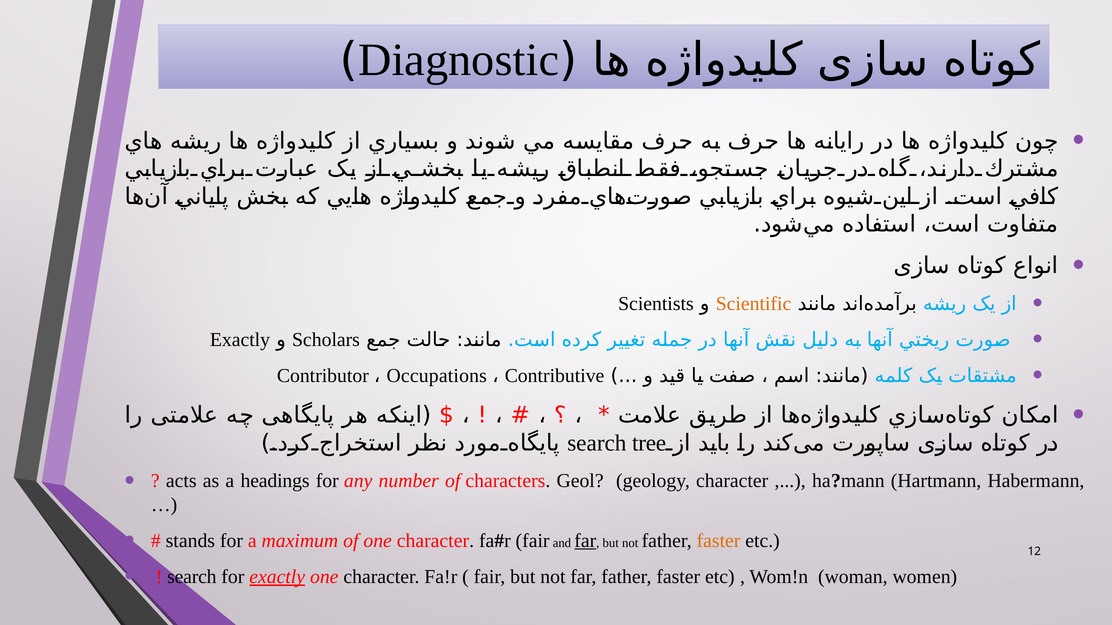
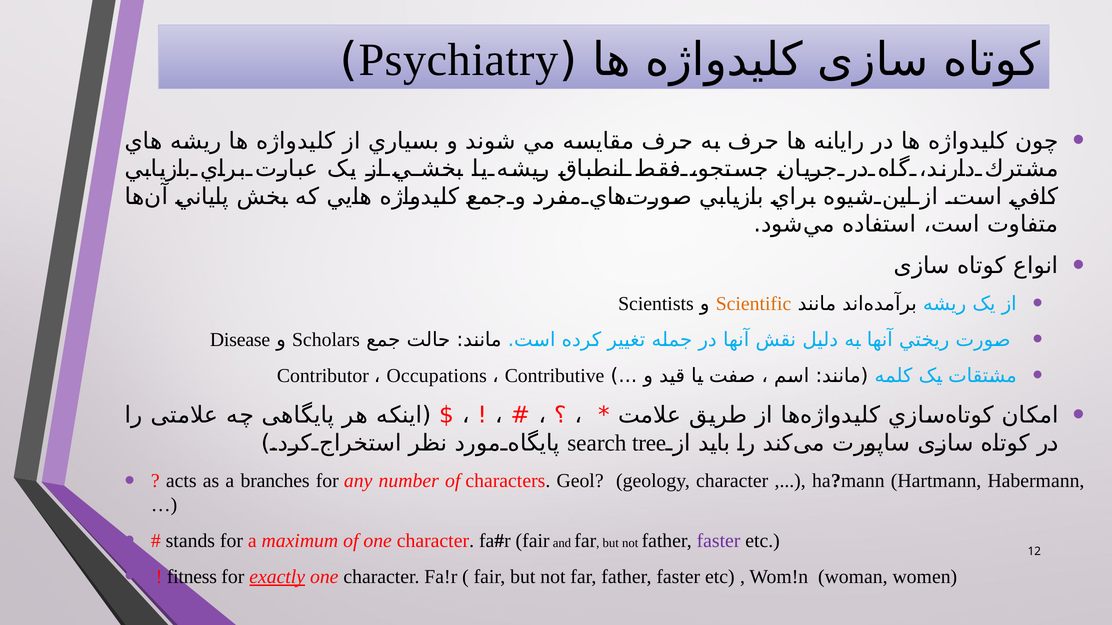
Diagnostic: Diagnostic -> Psychiatry
Exactly at (240, 340): Exactly -> Disease
headings: headings -> branches
far at (585, 541) underline: present -> none
faster at (719, 541) colour: orange -> purple
search at (192, 577): search -> fitness
